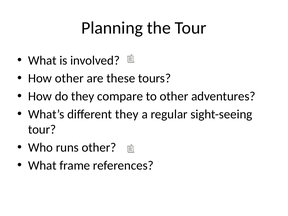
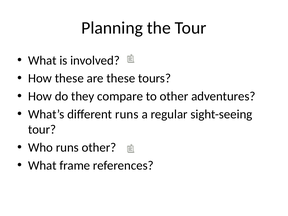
How other: other -> these
different they: they -> runs
